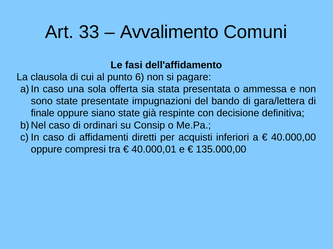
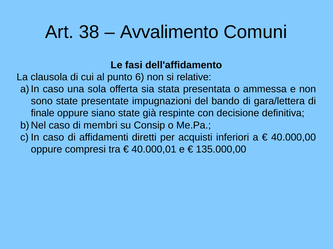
33: 33 -> 38
pagare: pagare -> relative
ordinari: ordinari -> membri
